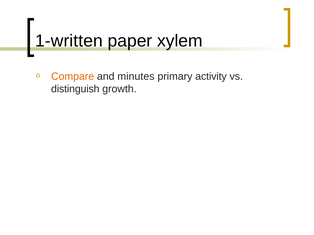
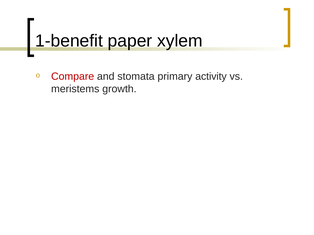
1-written: 1-written -> 1-benefit
Compare colour: orange -> red
minutes: minutes -> stomata
distinguish: distinguish -> meristems
